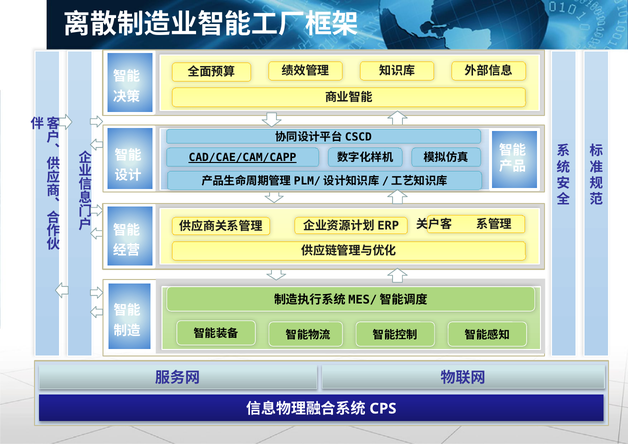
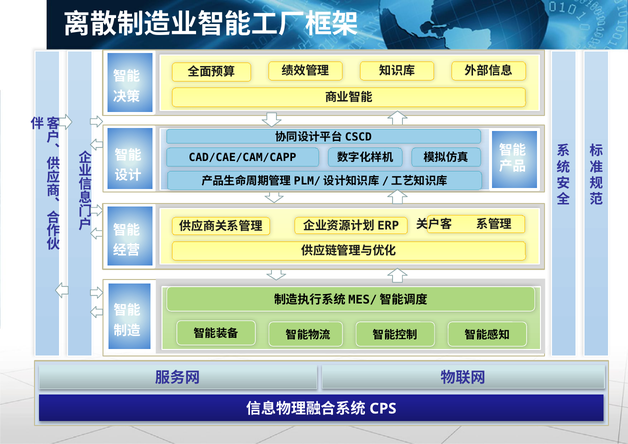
CAD/CAE/CAM/CAPP underline: present -> none
